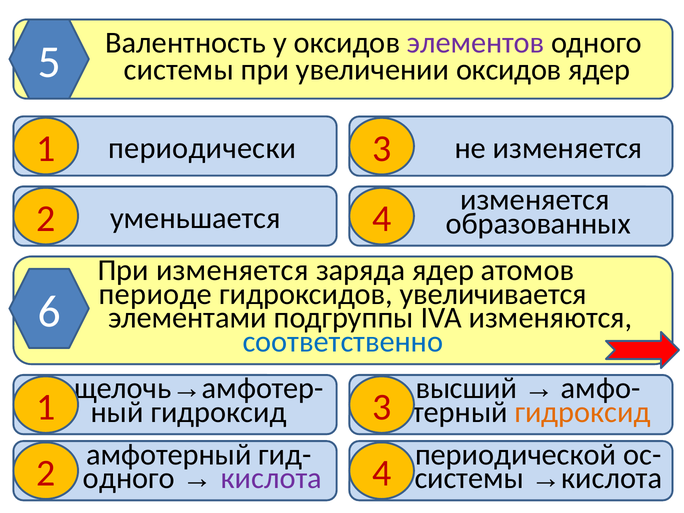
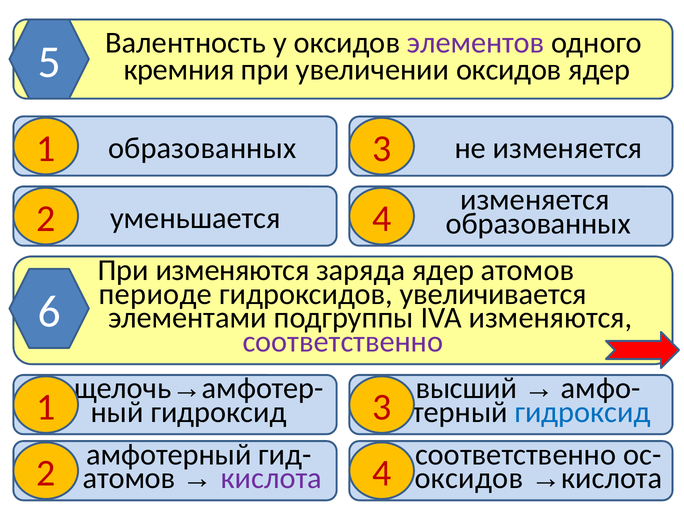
системы at (179, 70): системы -> кремния
периодически at (202, 148): периодически -> образованных
При изменяется: изменяется -> изменяются
соответственно at (343, 342) colour: blue -> purple
гидроксид at (583, 412) colour: orange -> blue
периодической at (516, 455): периодической -> соответственно
одного at (129, 478): одного -> атомов
системы at (469, 478): системы -> оксидов
